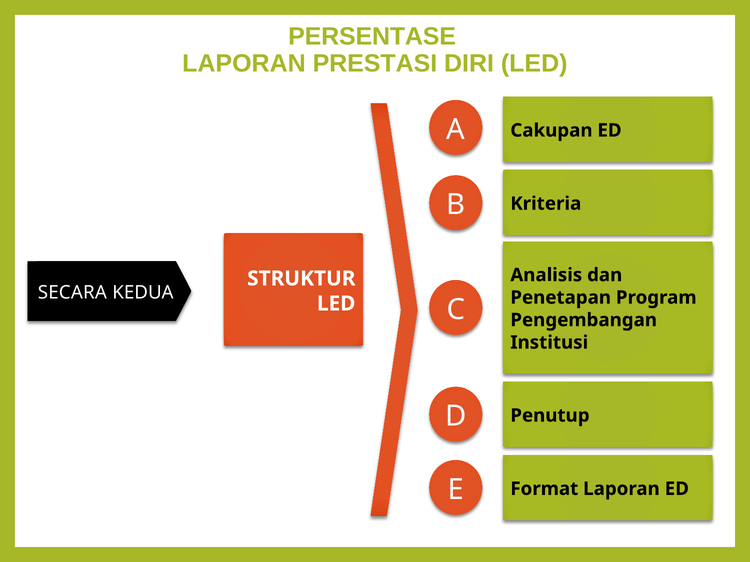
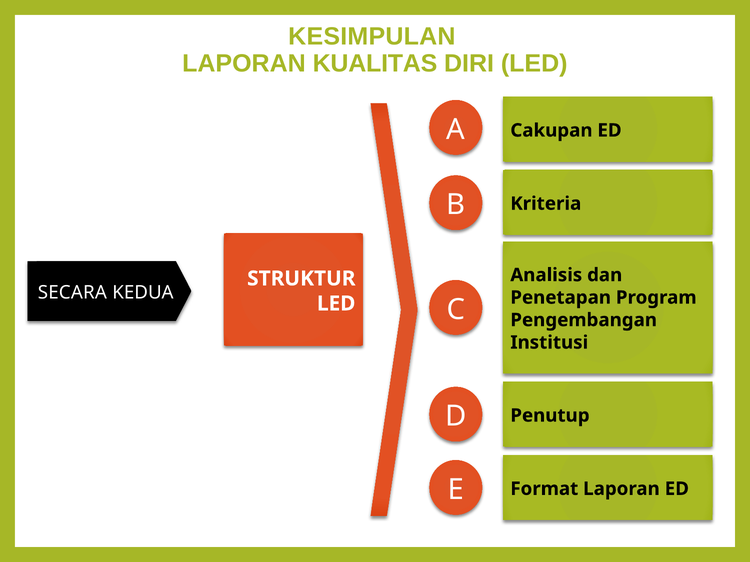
PERSENTASE: PERSENTASE -> KESIMPULAN
PRESTASI: PRESTASI -> KUALITAS
